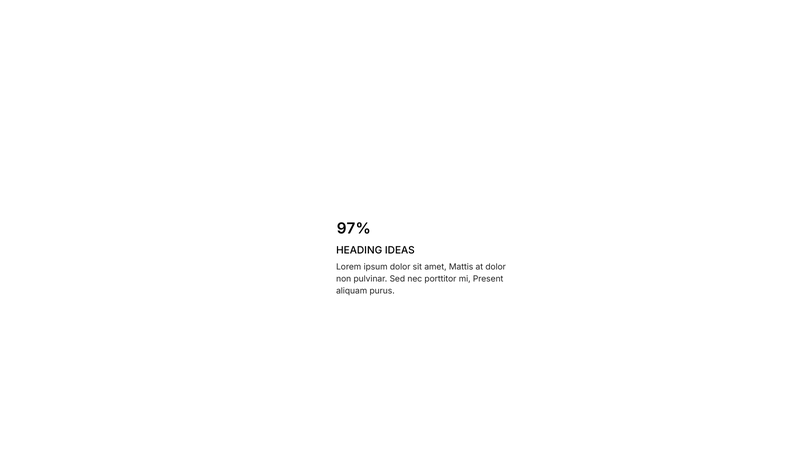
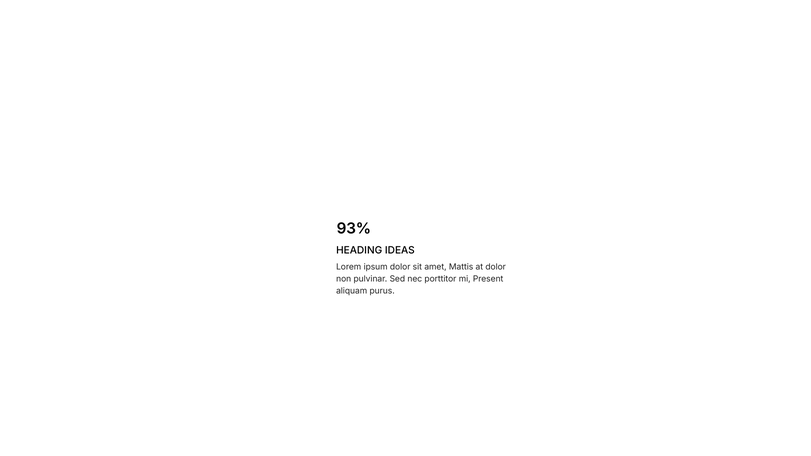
97%: 97% -> 93%
